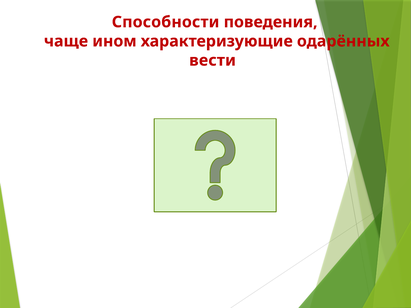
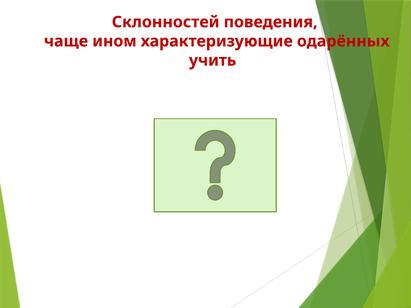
Способности: Способности -> Склонностей
вести: вести -> учить
